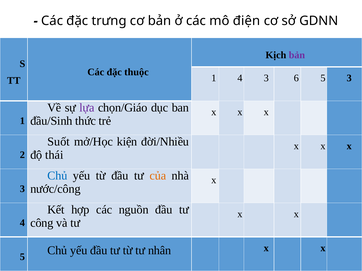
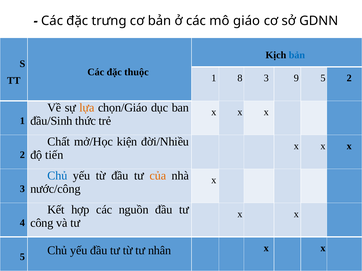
điện: điện -> giáo
bản at (297, 55) colour: purple -> blue
1 4: 4 -> 8
6: 6 -> 9
5 3: 3 -> 2
lựa colour: purple -> orange
Suốt: Suốt -> Chất
thái: thái -> tiến
